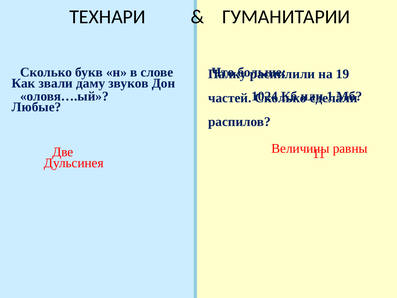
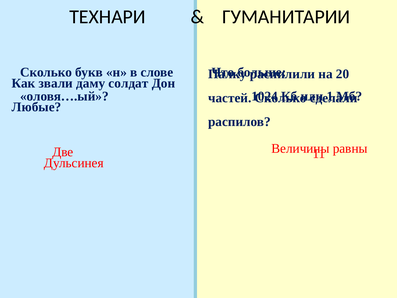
19: 19 -> 20
звуков: звуков -> солдат
